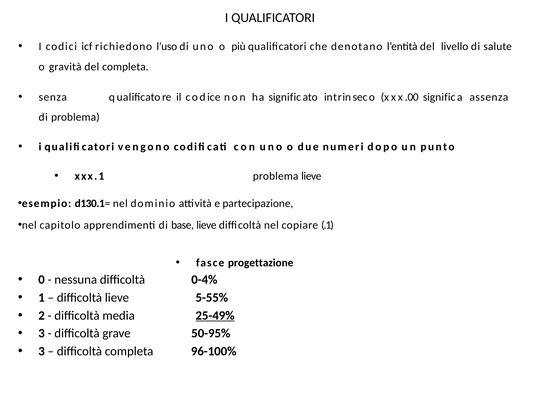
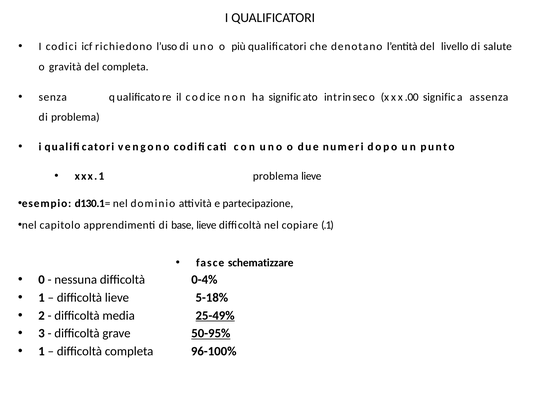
progettazione: progettazione -> schematizzare
5-55%: 5-55% -> 5-18%
50-95% underline: none -> present
3 at (42, 351): 3 -> 1
